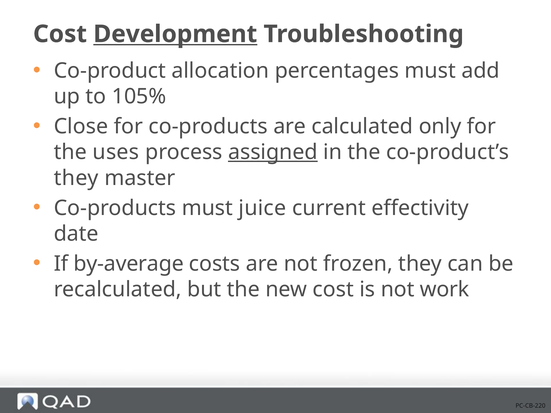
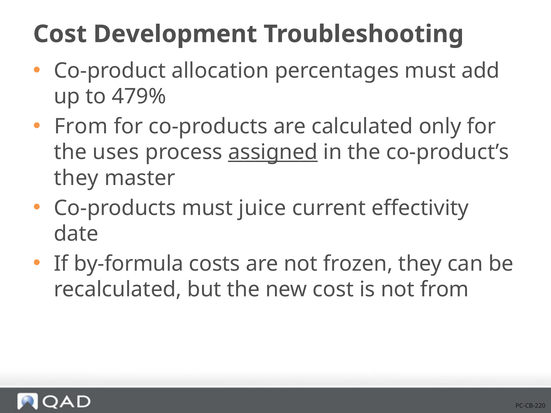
Development underline: present -> none
105%: 105% -> 479%
Close at (81, 127): Close -> From
by-average: by-average -> by-formula
not work: work -> from
